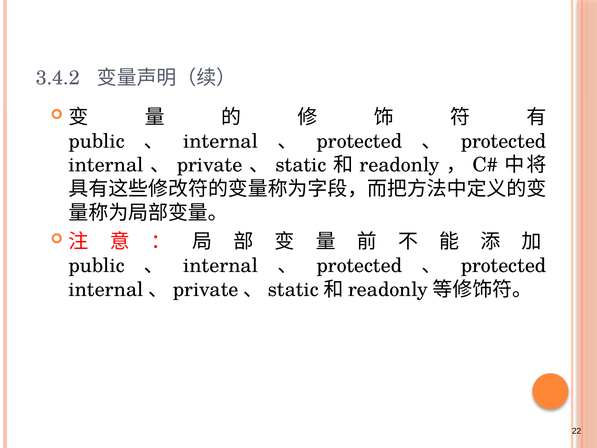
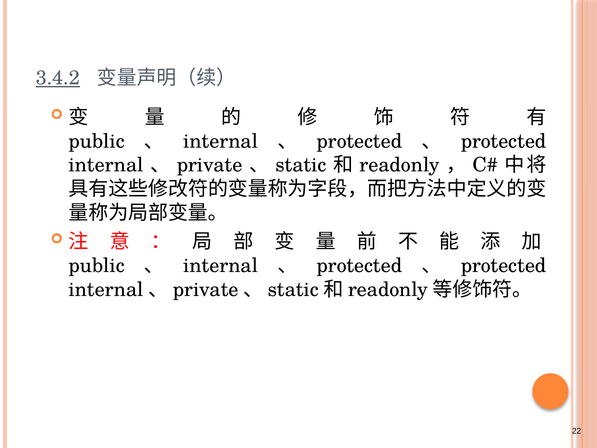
3.4.2 underline: none -> present
